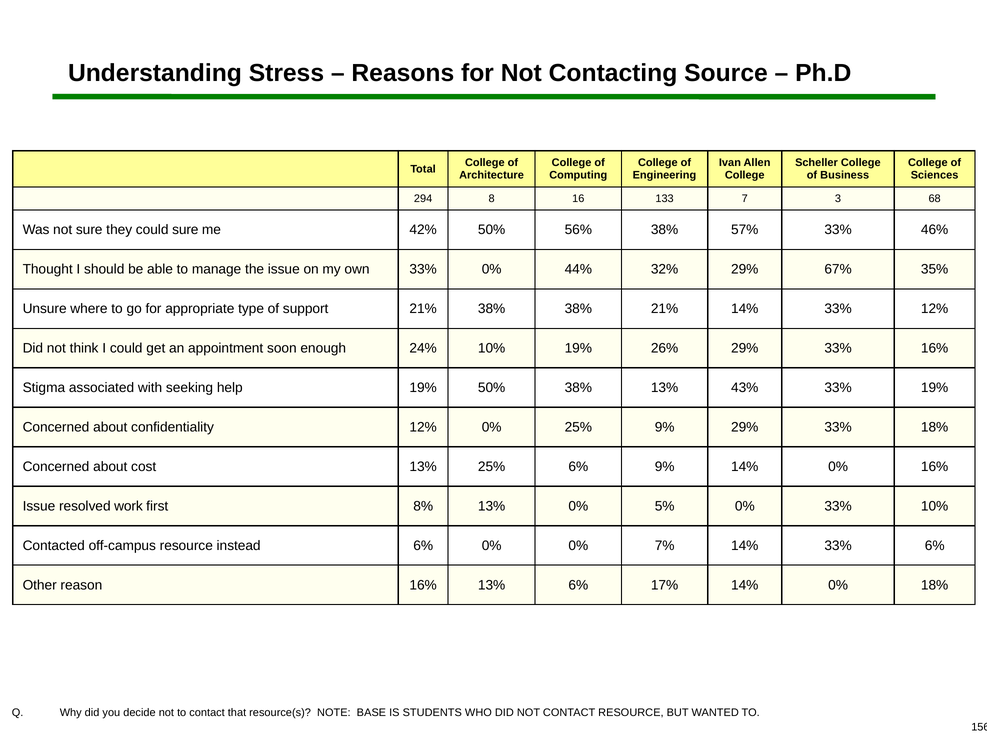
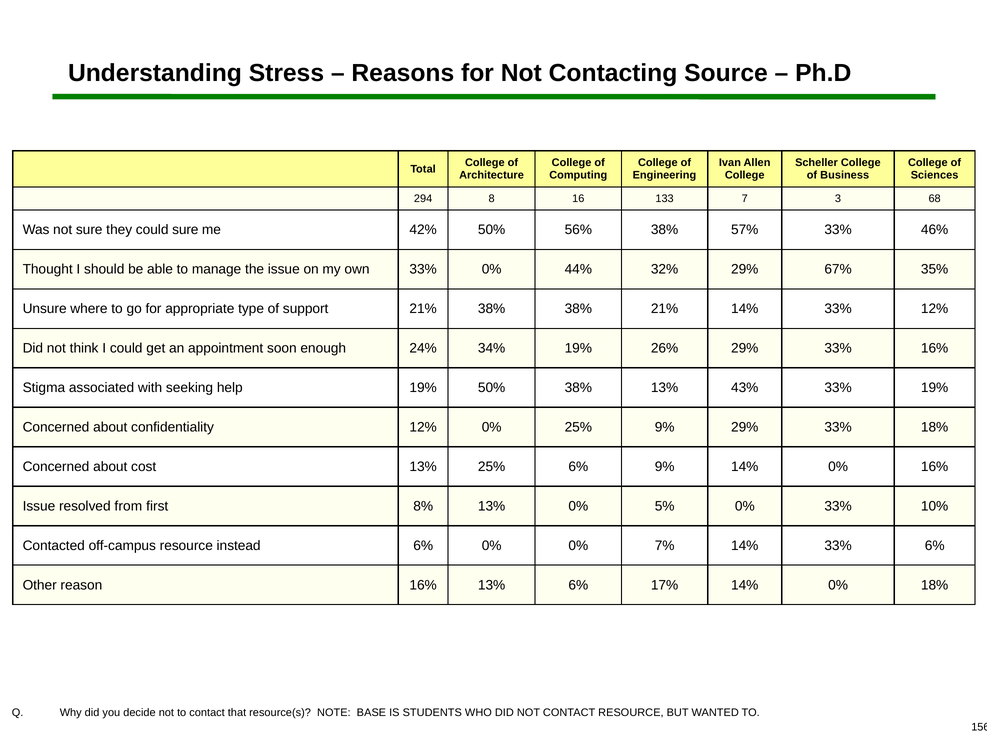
24% 10%: 10% -> 34%
work: work -> from
